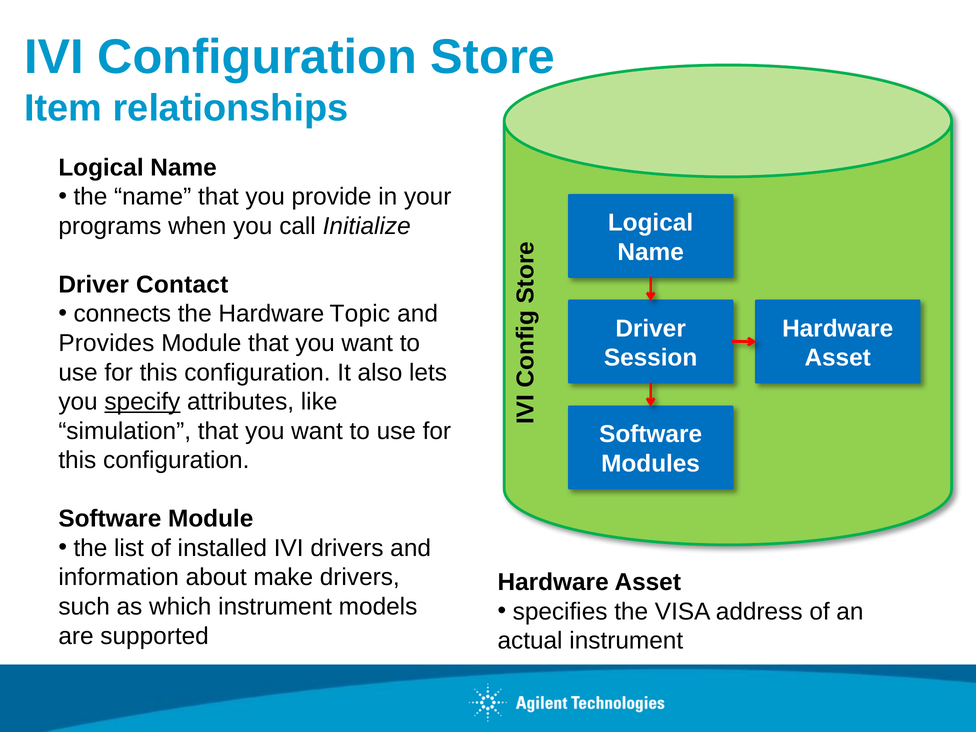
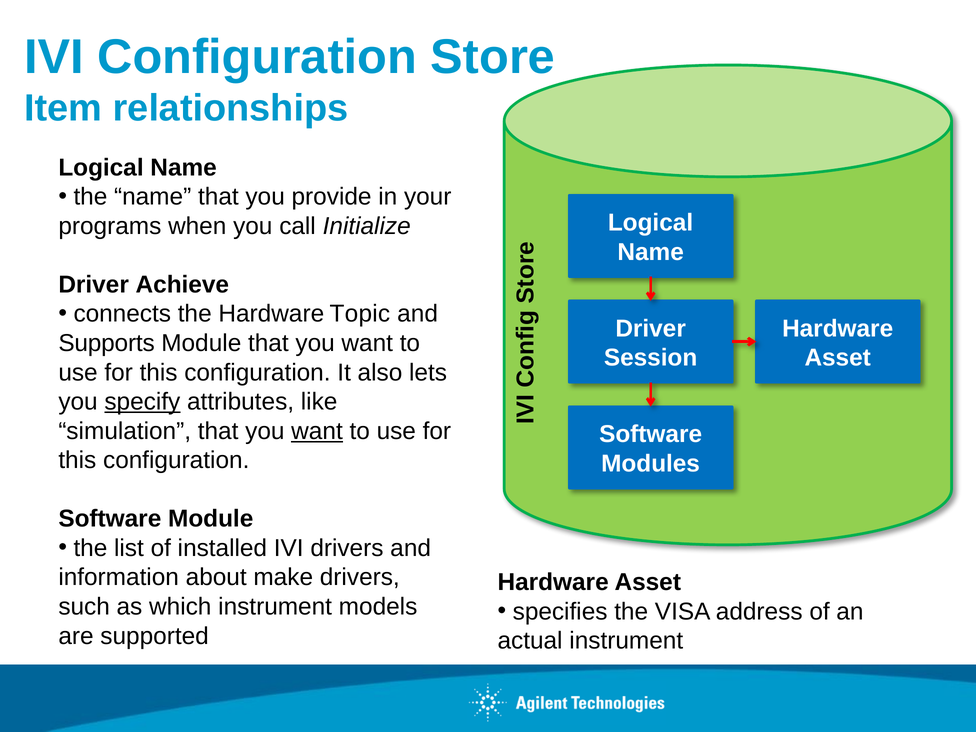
Contact: Contact -> Achieve
Provides: Provides -> Supports
want at (317, 431) underline: none -> present
